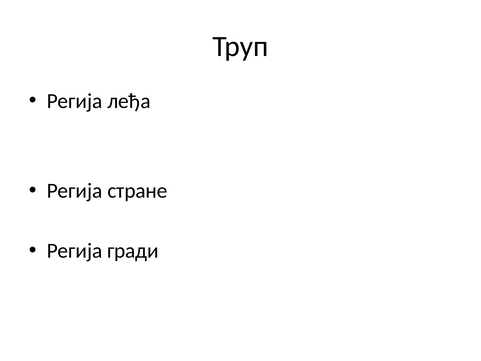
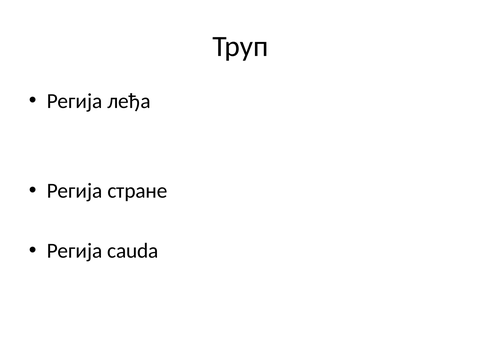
гради: гради -> cauda
